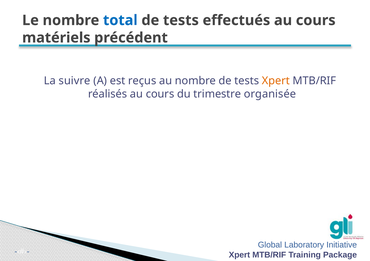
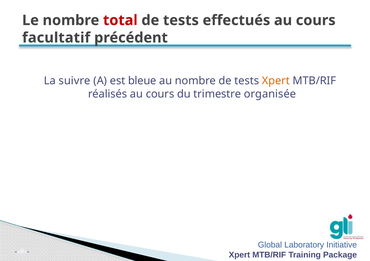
total colour: blue -> red
matériels: matériels -> facultatif
reçus: reçus -> bleue
